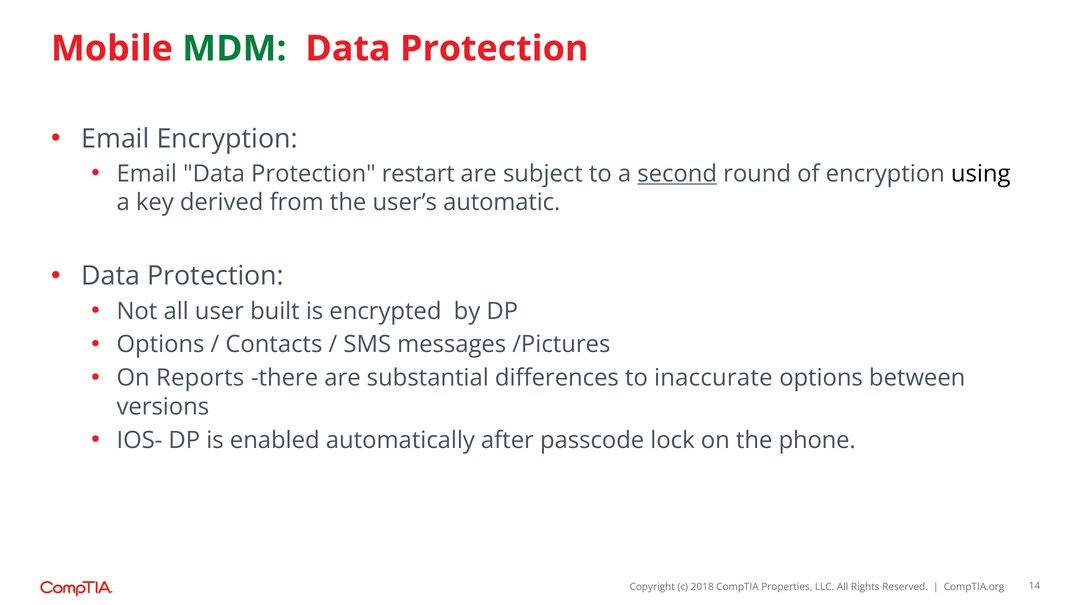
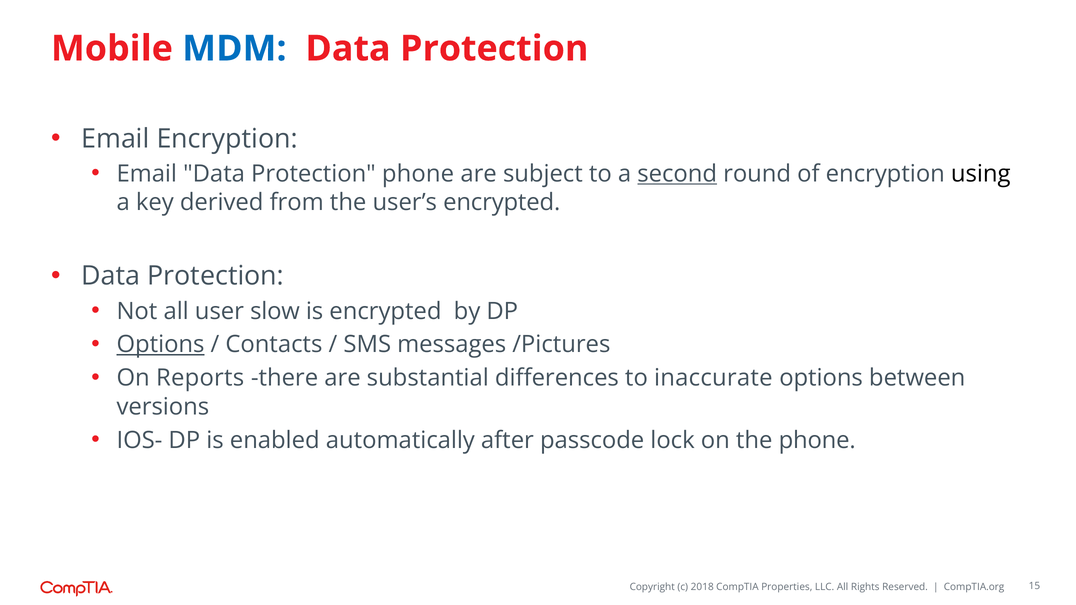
MDM colour: green -> blue
Protection restart: restart -> phone
user’s automatic: automatic -> encrypted
built: built -> slow
Options at (161, 345) underline: none -> present
14: 14 -> 15
